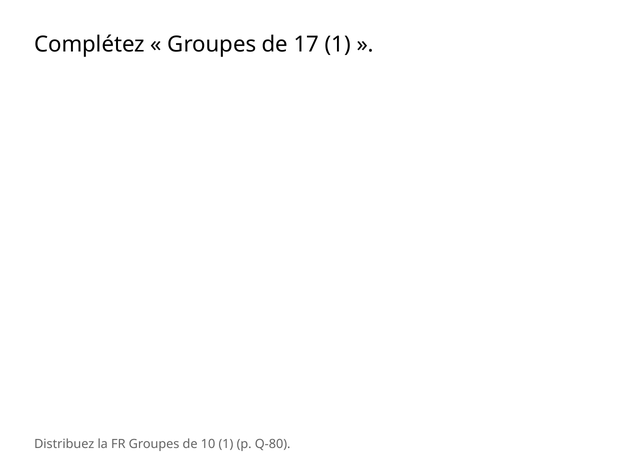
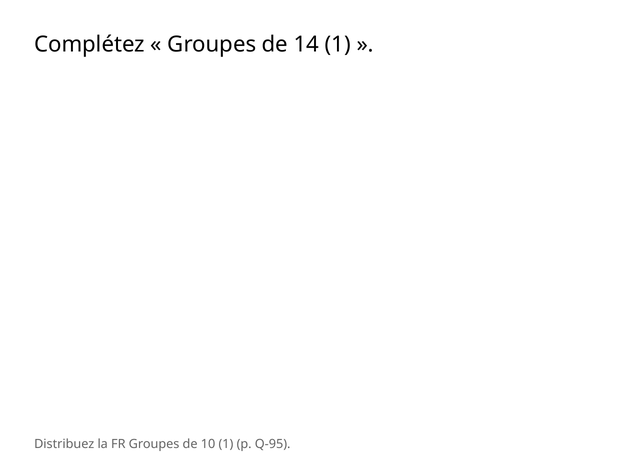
17: 17 -> 14
Q-80: Q-80 -> Q-95
